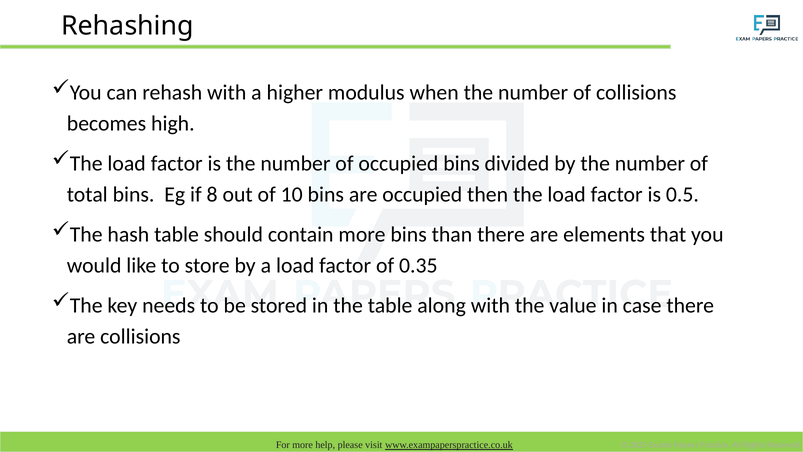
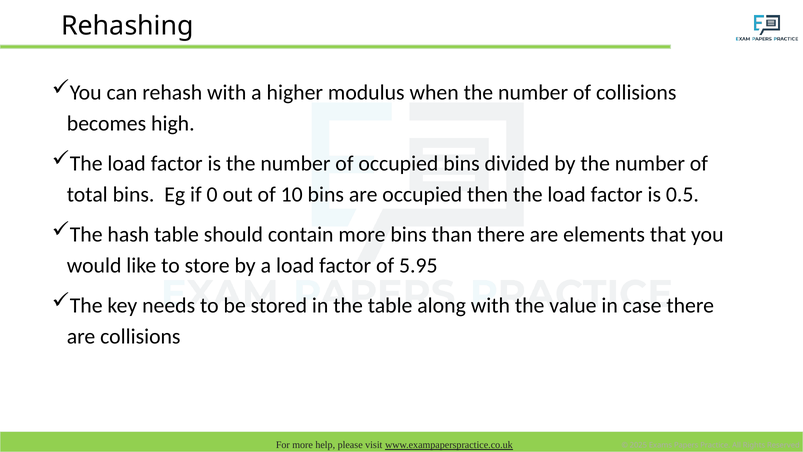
8: 8 -> 0
0.35: 0.35 -> 5.95
